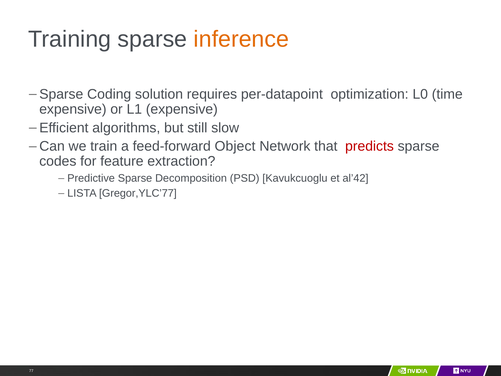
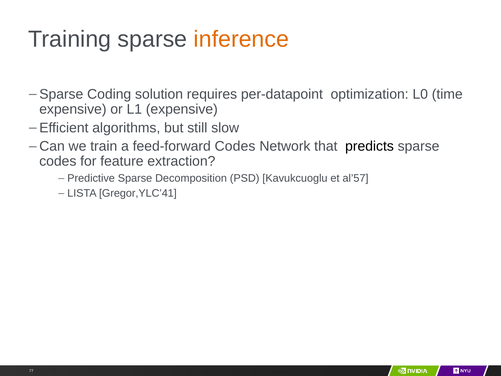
feed-forward Object: Object -> Codes
predicts colour: red -> black
al’42: al’42 -> al’57
Gregor,YLC’77: Gregor,YLC’77 -> Gregor,YLC’41
